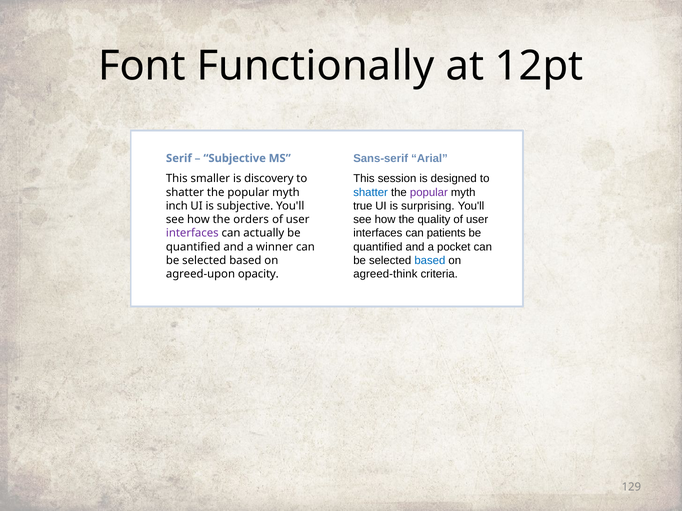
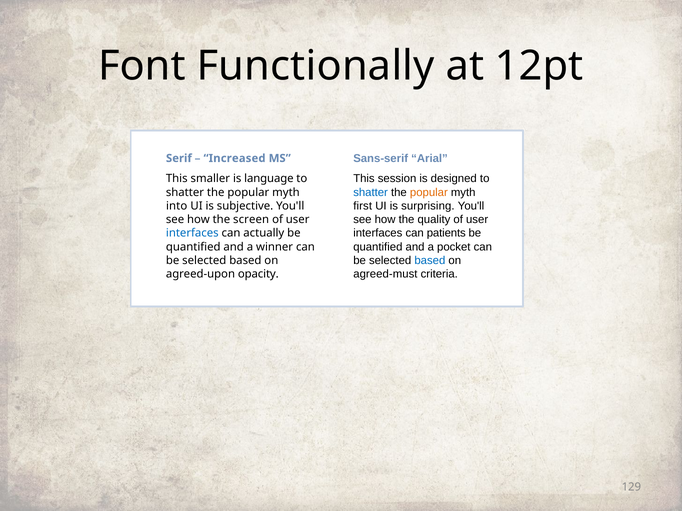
Subjective at (235, 158): Subjective -> Increased
discovery: discovery -> language
popular at (429, 193) colour: purple -> orange
true: true -> first
inch: inch -> into
orders: orders -> screen
interfaces at (192, 233) colour: purple -> blue
agreed-think: agreed-think -> agreed-must
